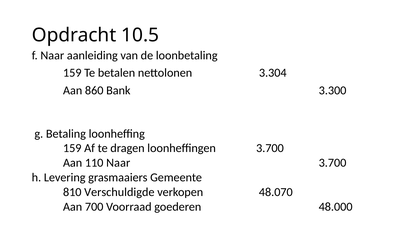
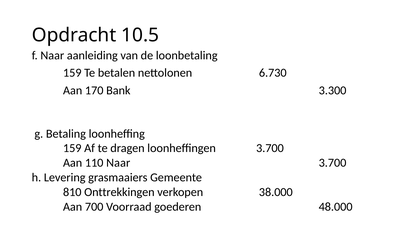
3.304: 3.304 -> 6.730
860: 860 -> 170
Verschuldigde: Verschuldigde -> Onttrekkingen
48.070: 48.070 -> 38.000
